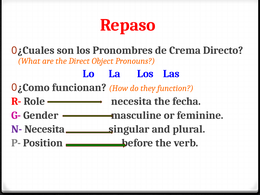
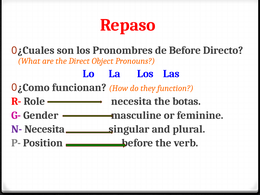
de Crema: Crema -> Before
fecha: fecha -> botas
